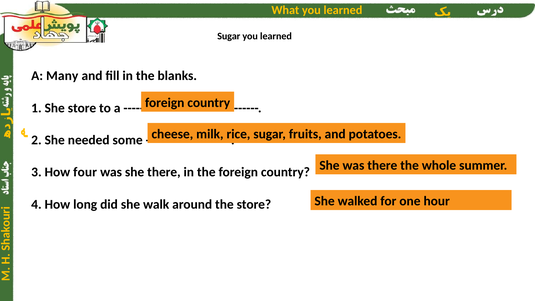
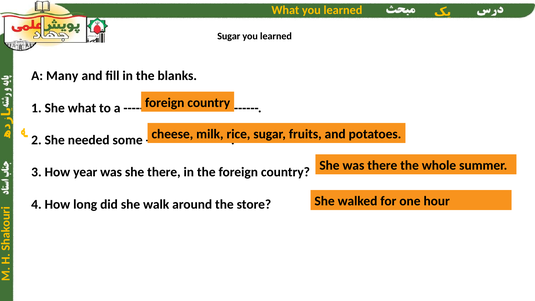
She store: store -> what
four: four -> year
